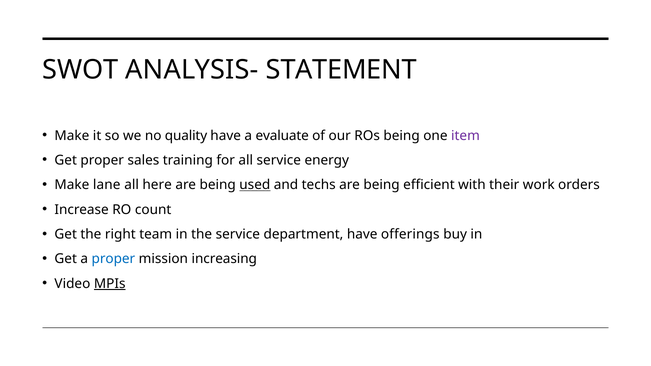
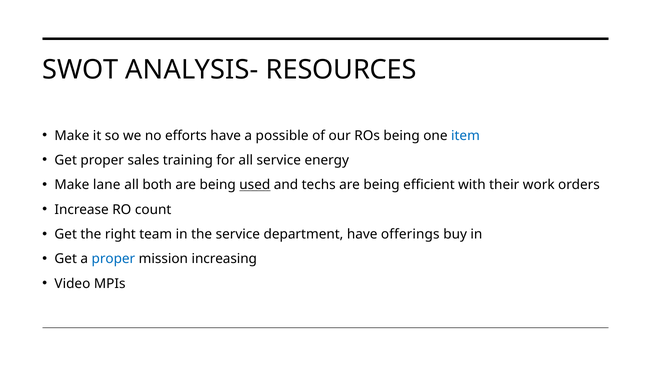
STATEMENT: STATEMENT -> RESOURCES
quality: quality -> efforts
evaluate: evaluate -> possible
item colour: purple -> blue
here: here -> both
MPIs underline: present -> none
